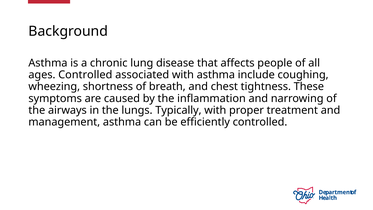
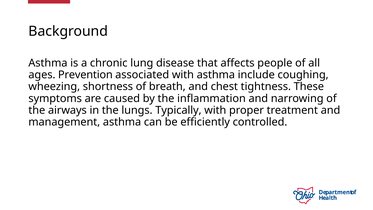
ages Controlled: Controlled -> Prevention
